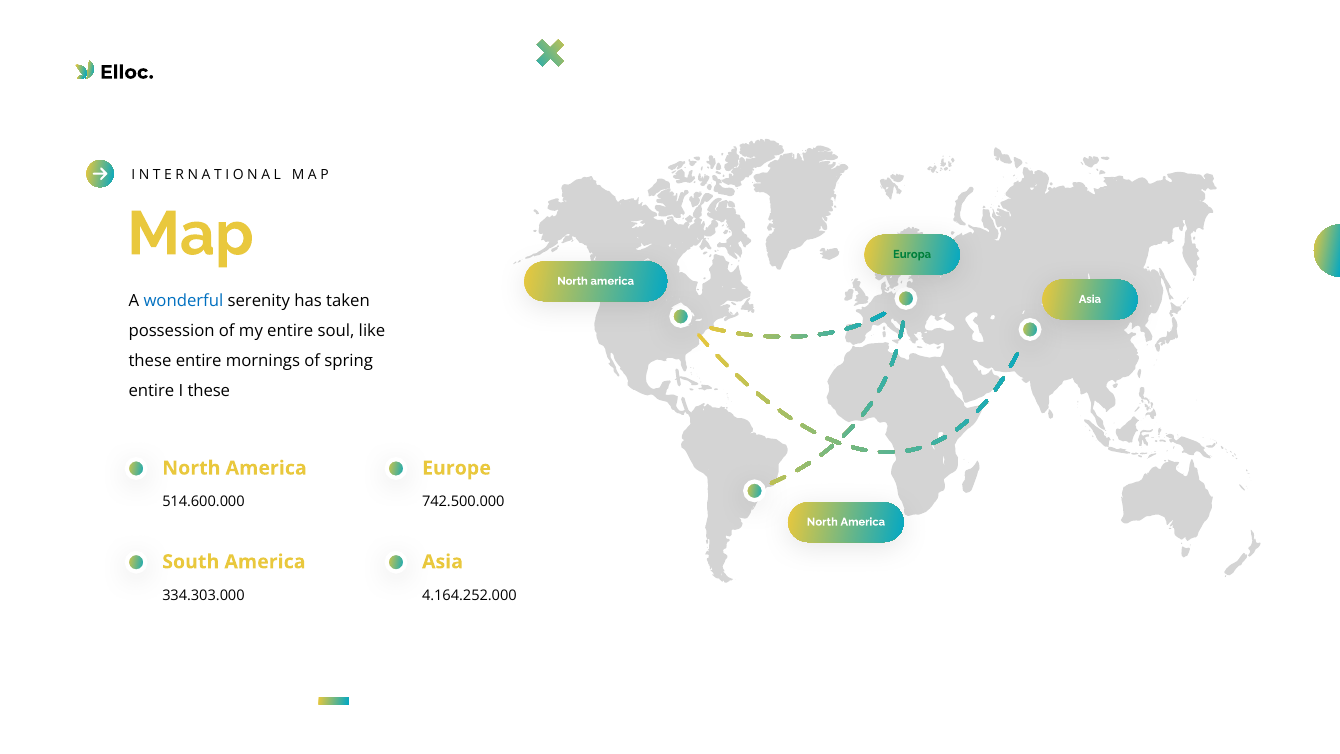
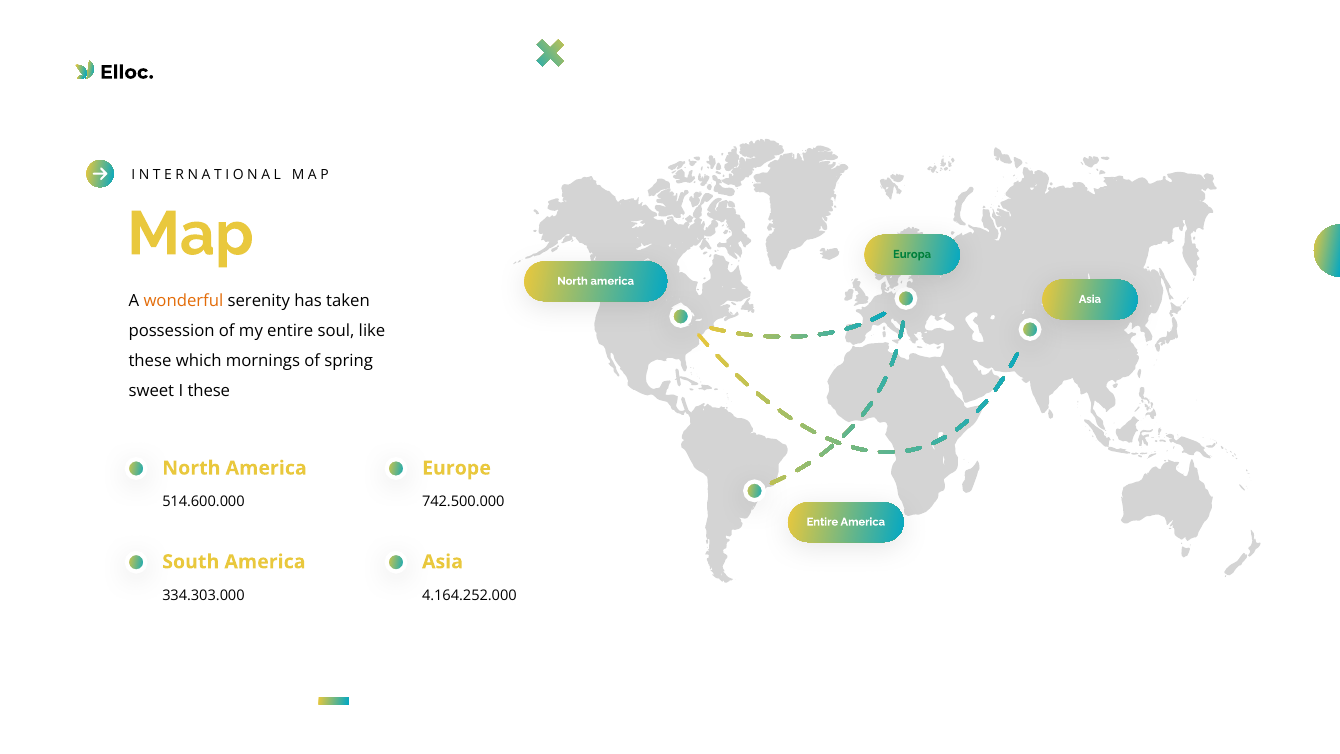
wonderful colour: blue -> orange
these entire: entire -> which
entire at (151, 391): entire -> sweet
North at (822, 522): North -> Entire
